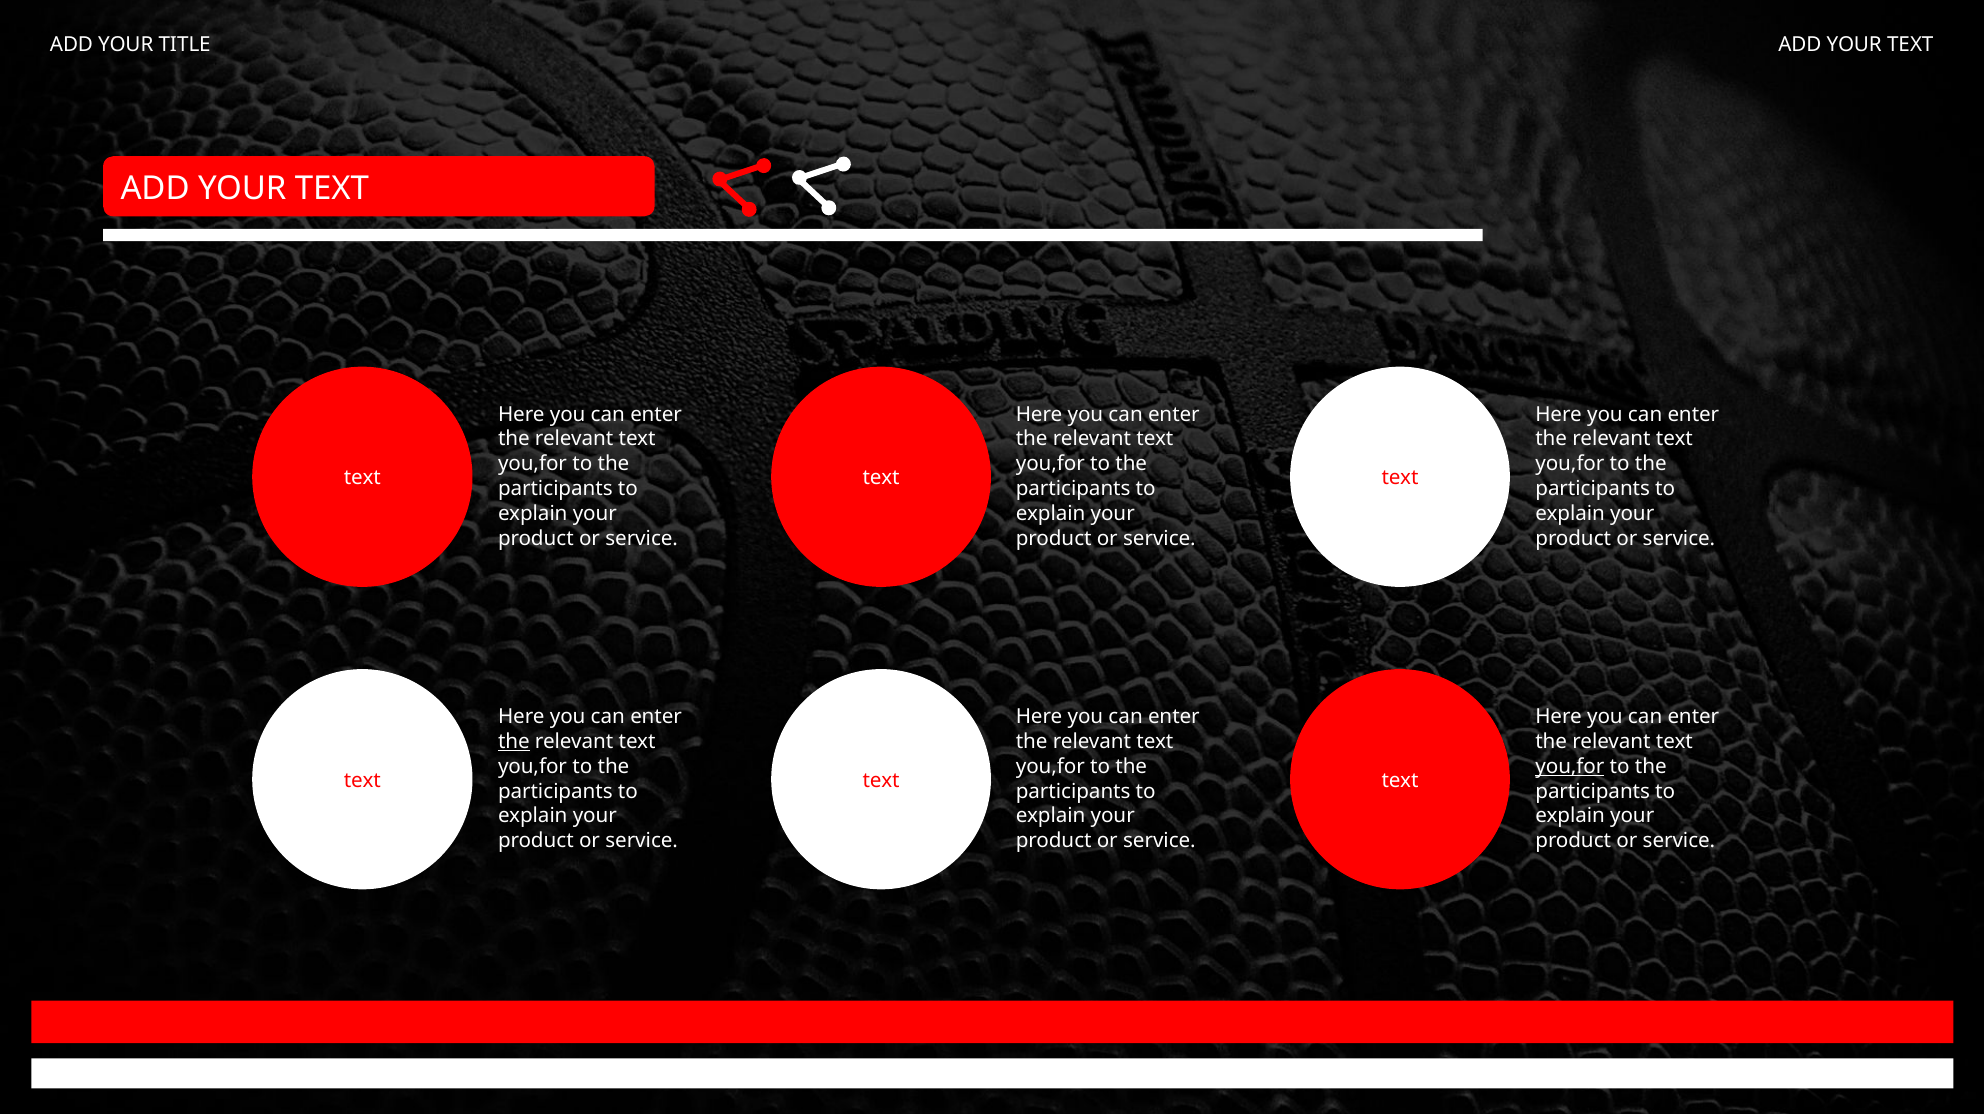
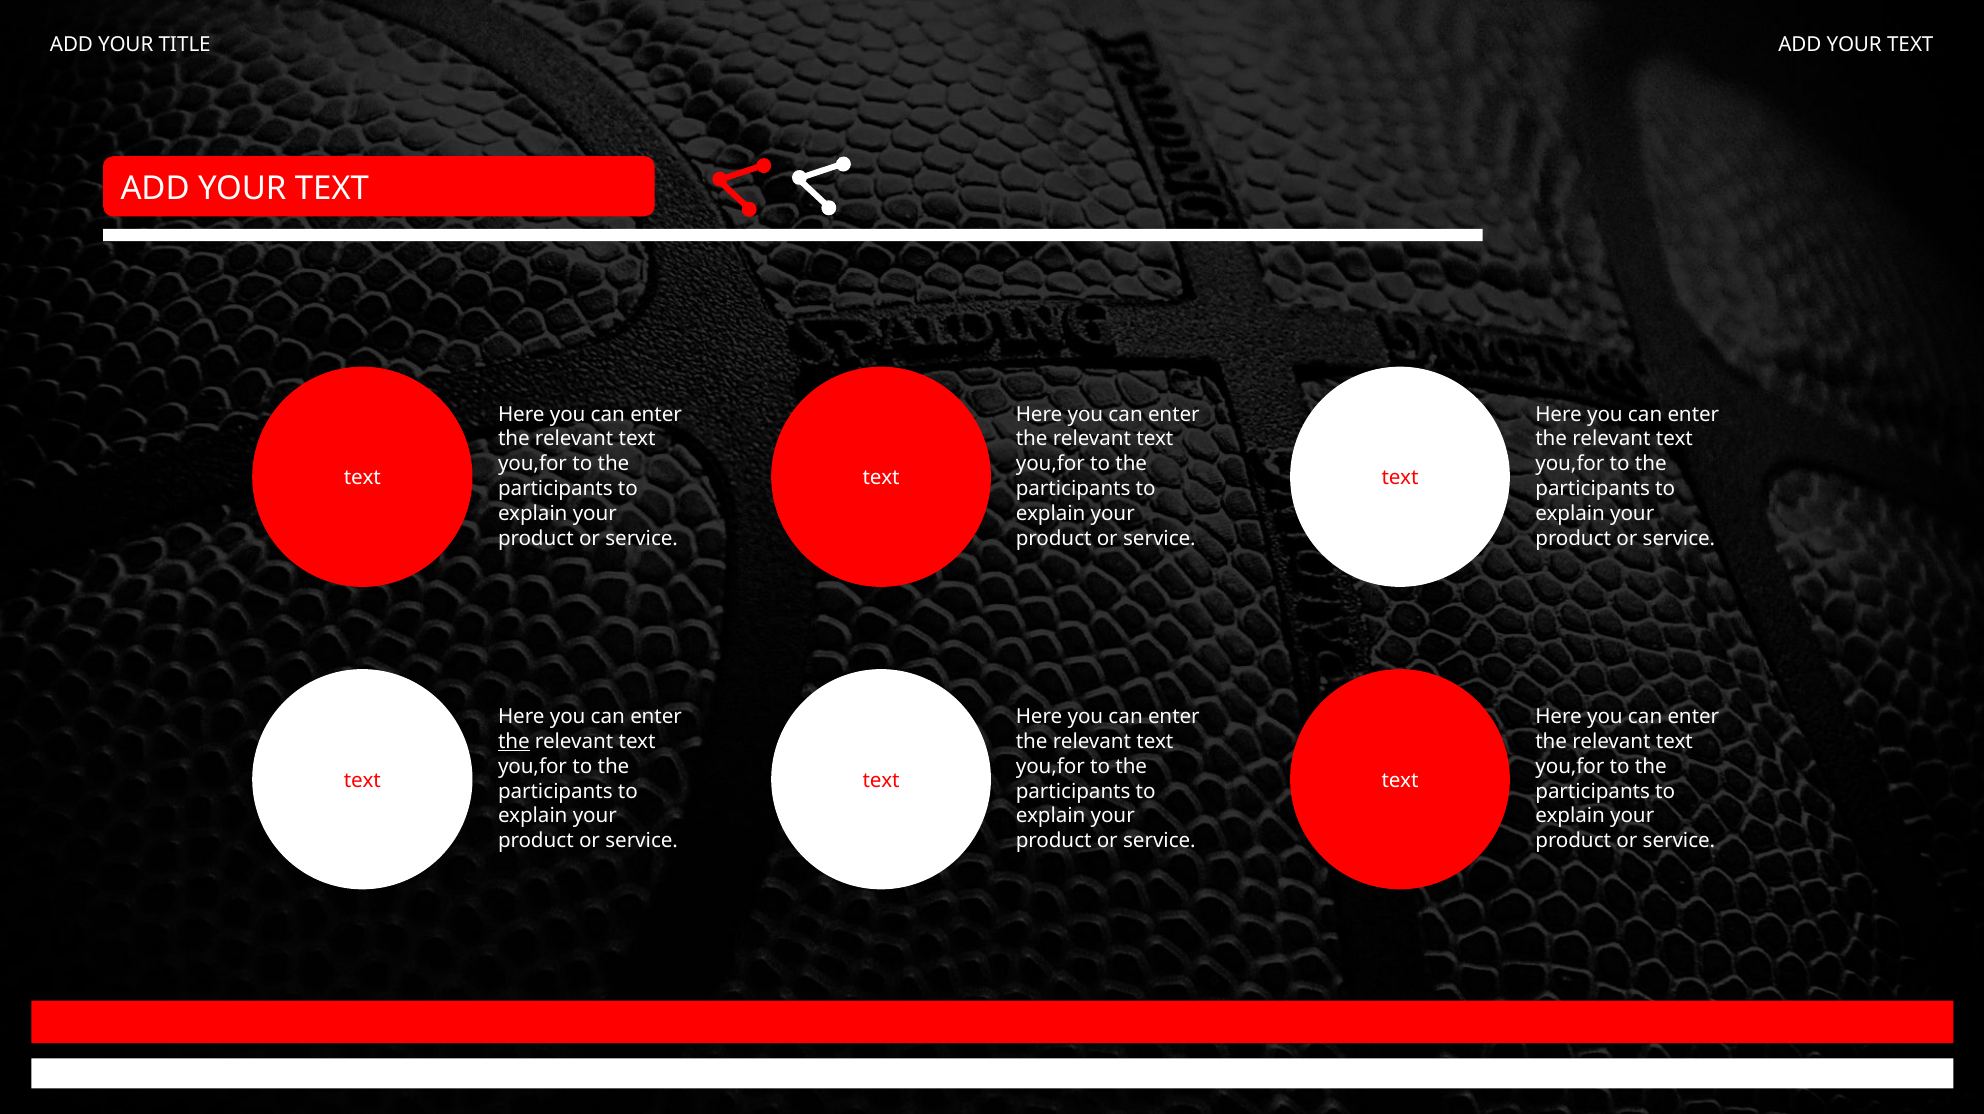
you,for at (1570, 767) underline: present -> none
